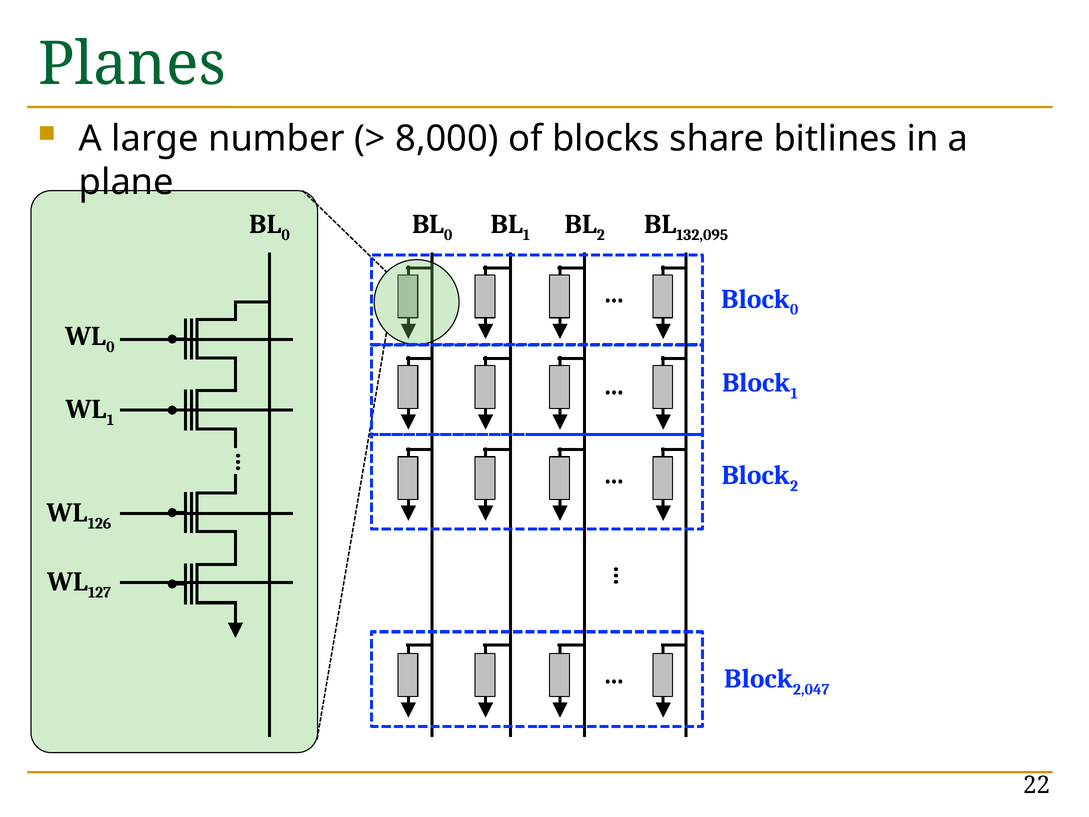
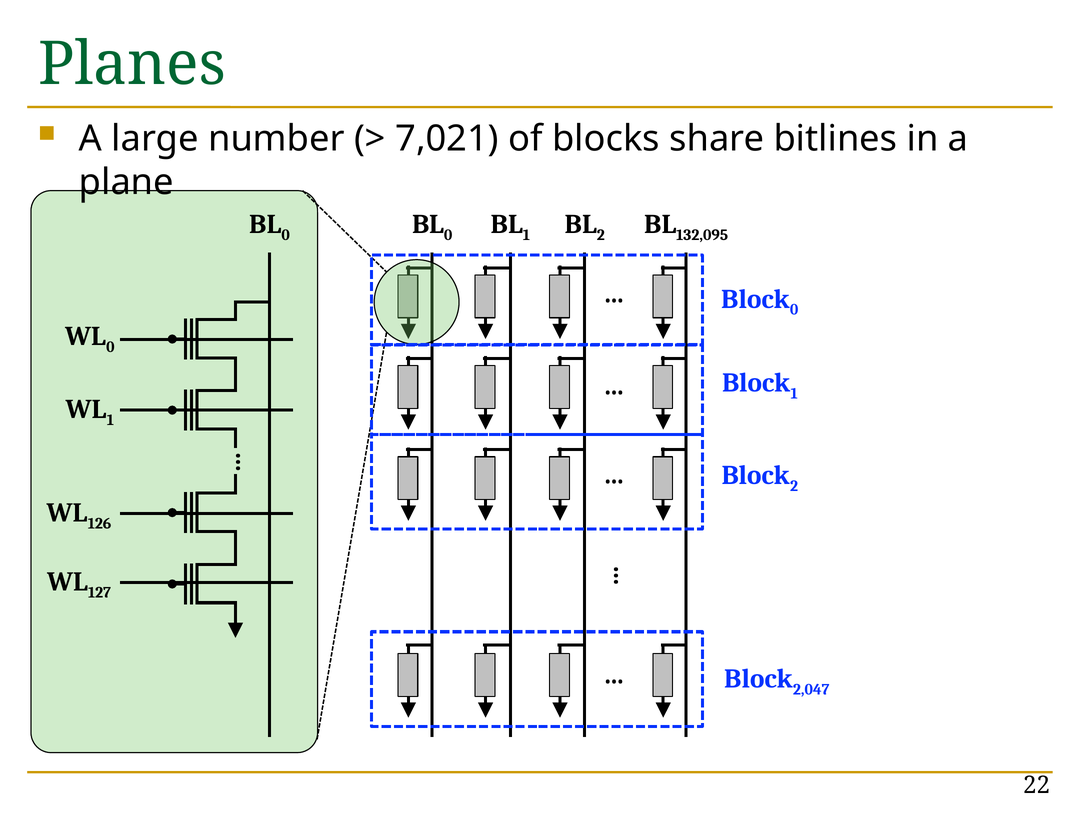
8,000: 8,000 -> 7,021
